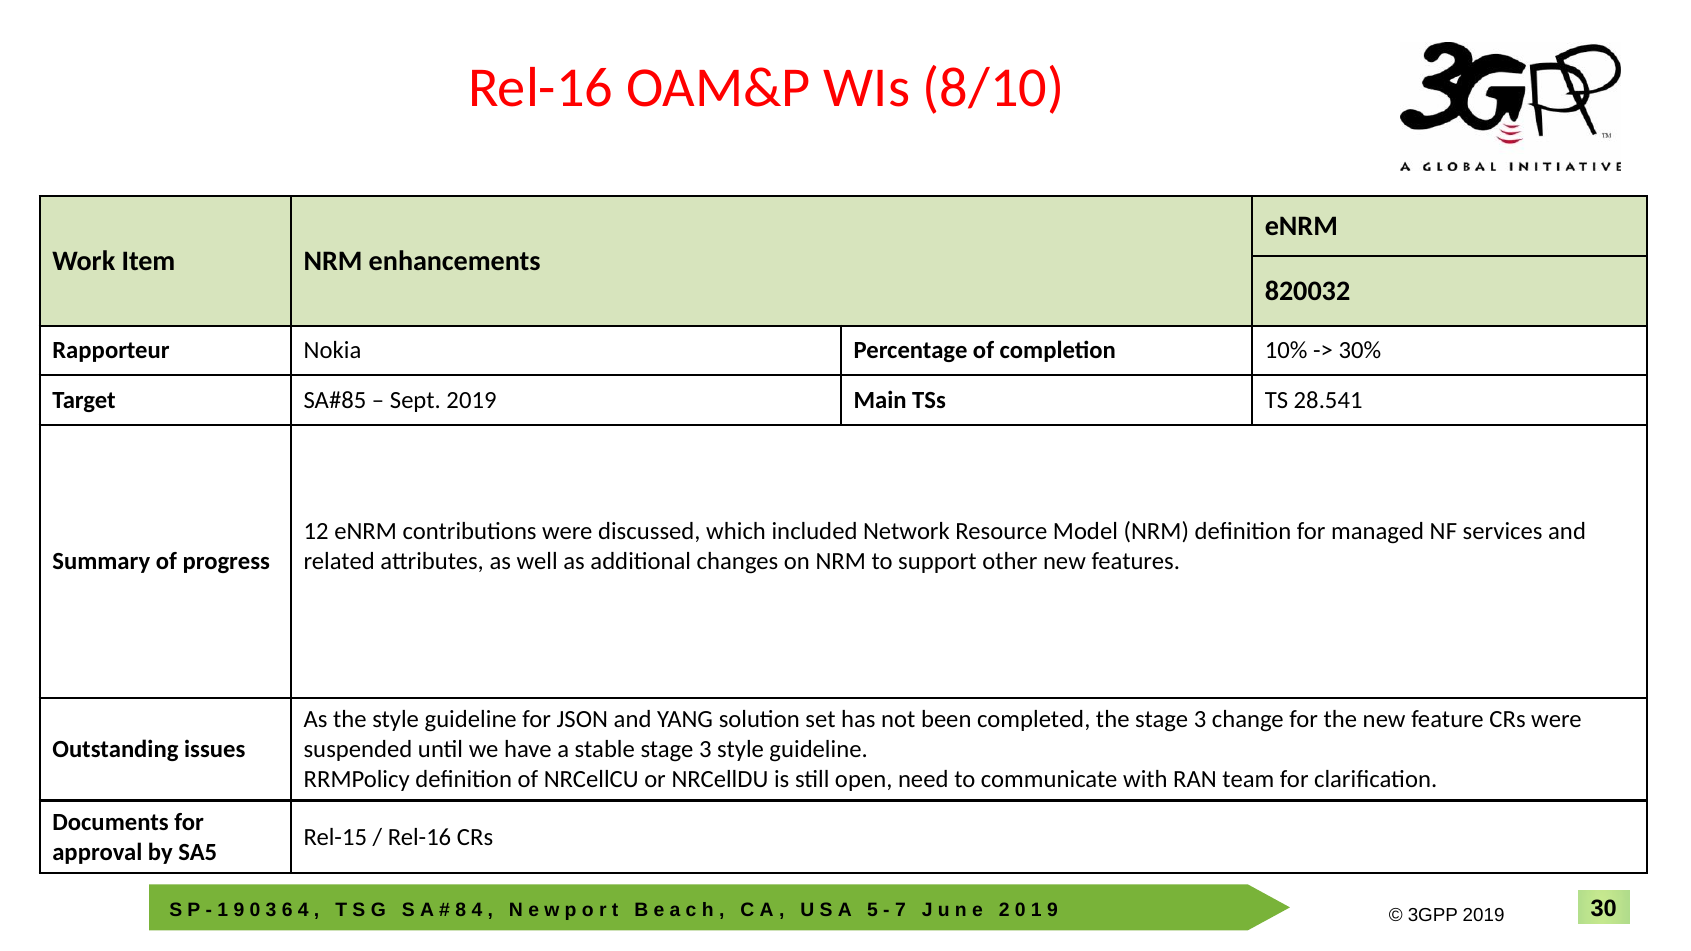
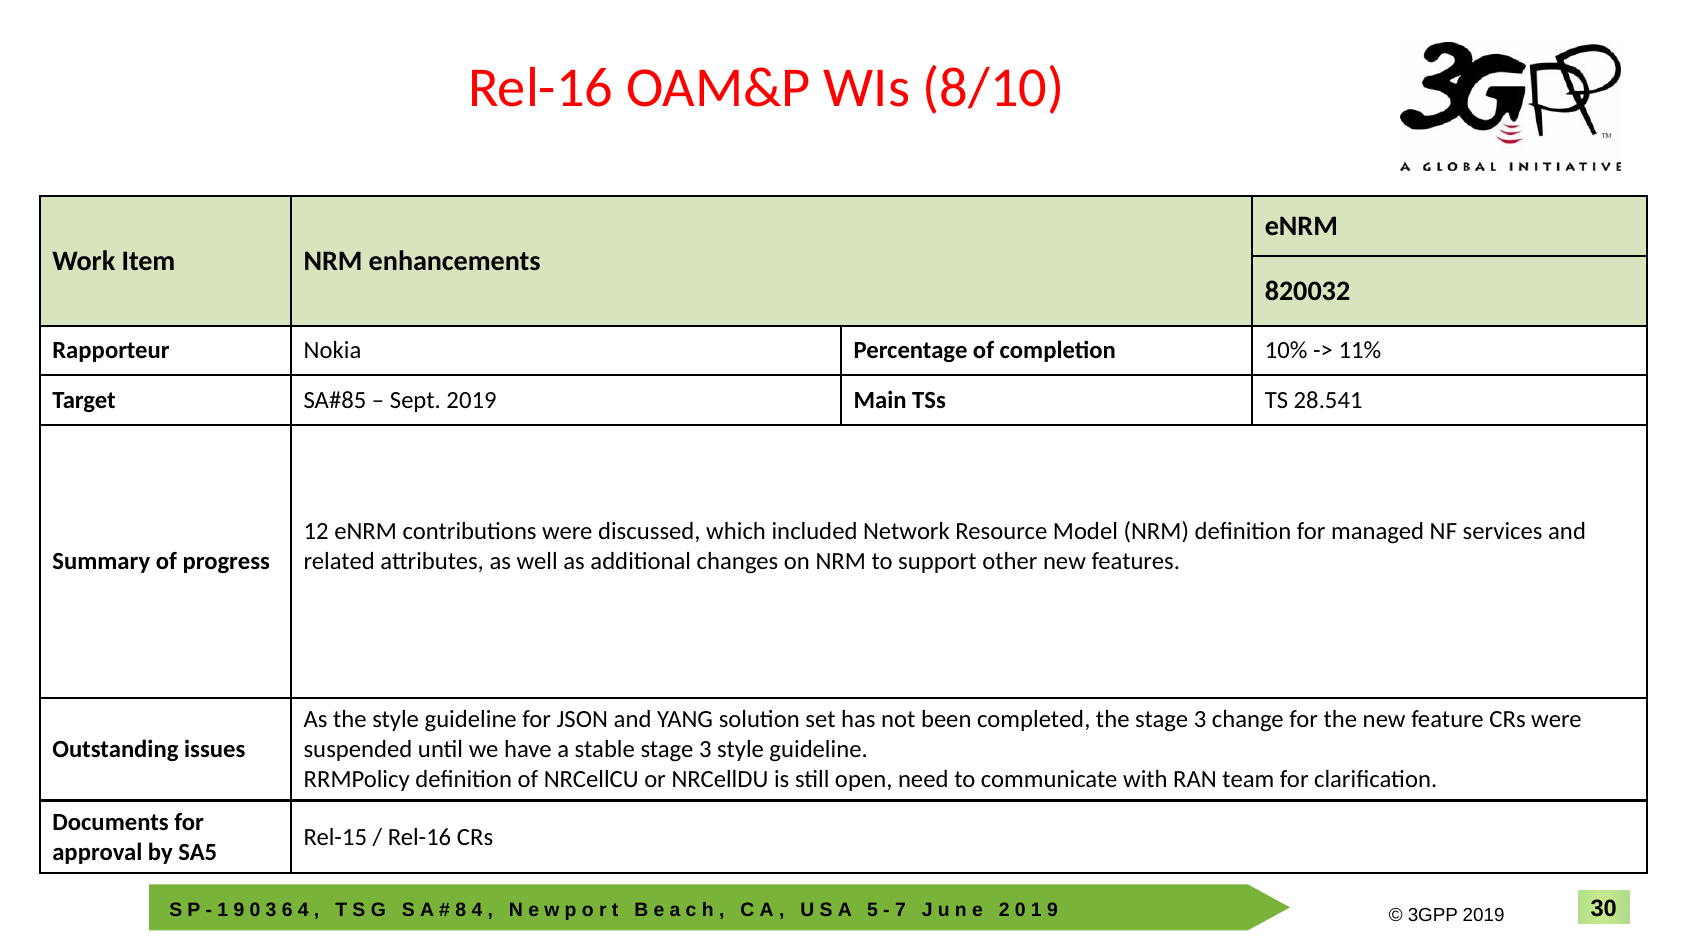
30%: 30% -> 11%
